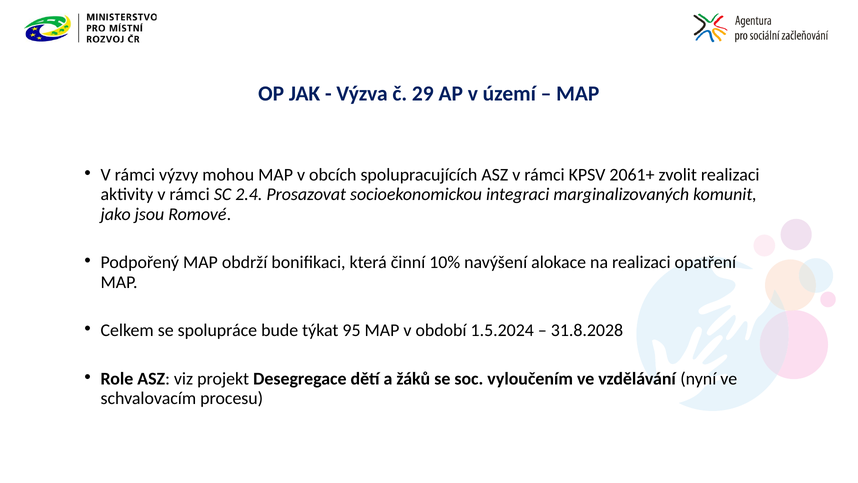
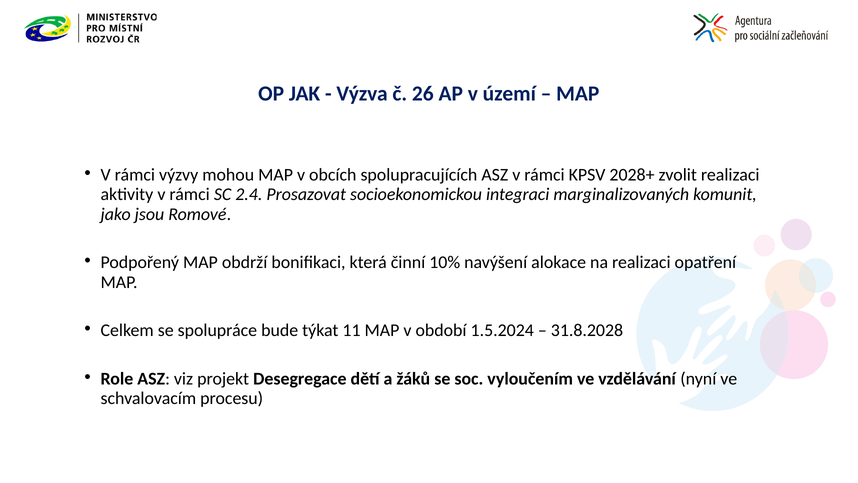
29: 29 -> 26
2061+: 2061+ -> 2028+
95: 95 -> 11
